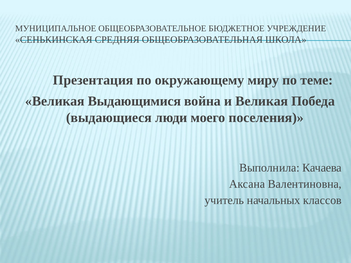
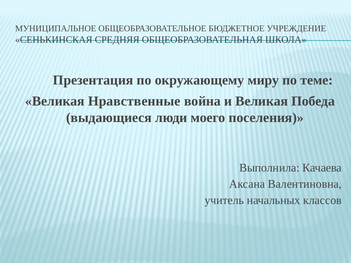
Выдающимися: Выдающимися -> Нравственные
